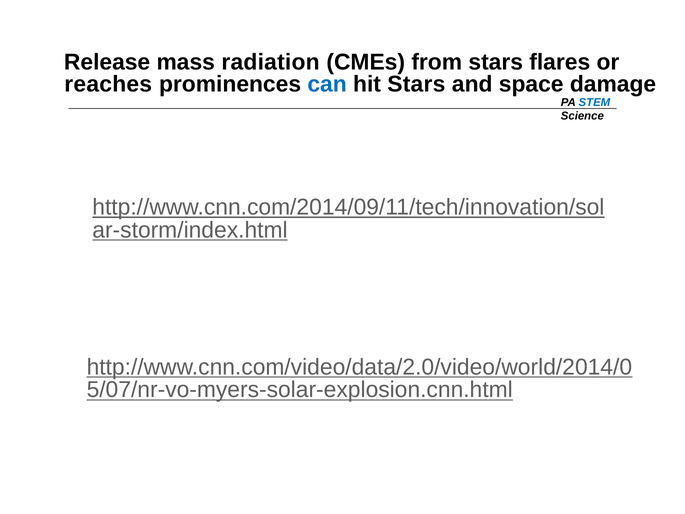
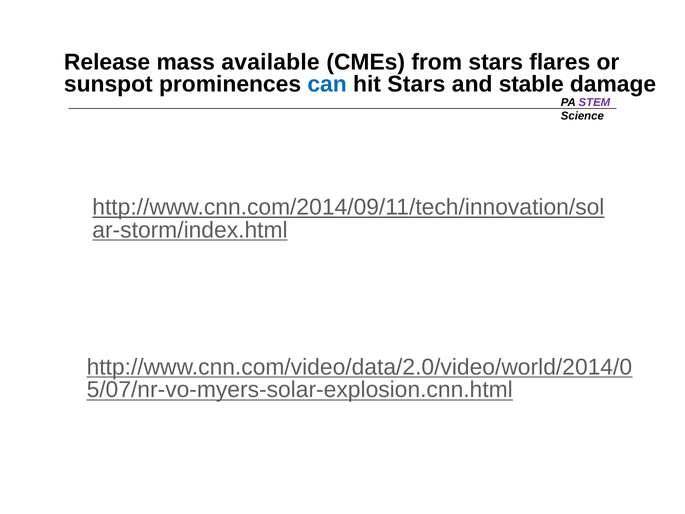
radiation: radiation -> available
reaches: reaches -> sunspot
space: space -> stable
STEM colour: blue -> purple
